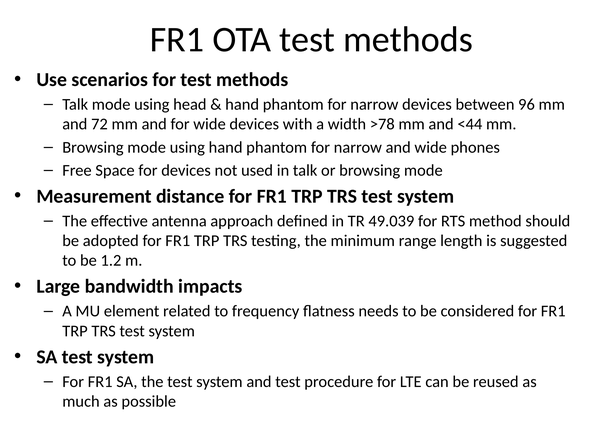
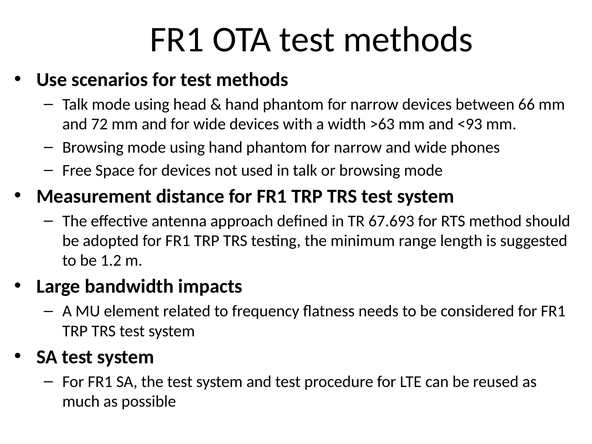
96: 96 -> 66
>78: >78 -> >63
<44: <44 -> <93
49.039: 49.039 -> 67.693
